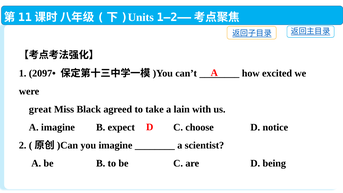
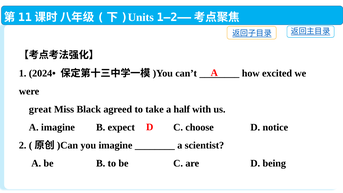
2097•: 2097• -> 2024•
lain: lain -> half
